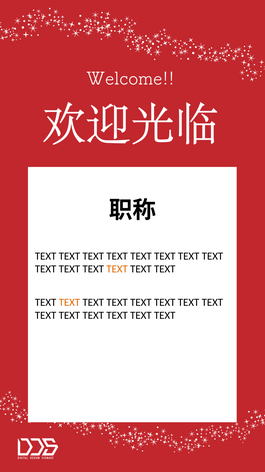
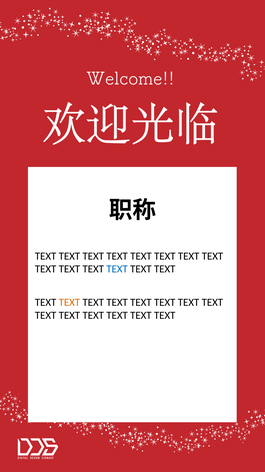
TEXT at (117, 269) colour: orange -> blue
